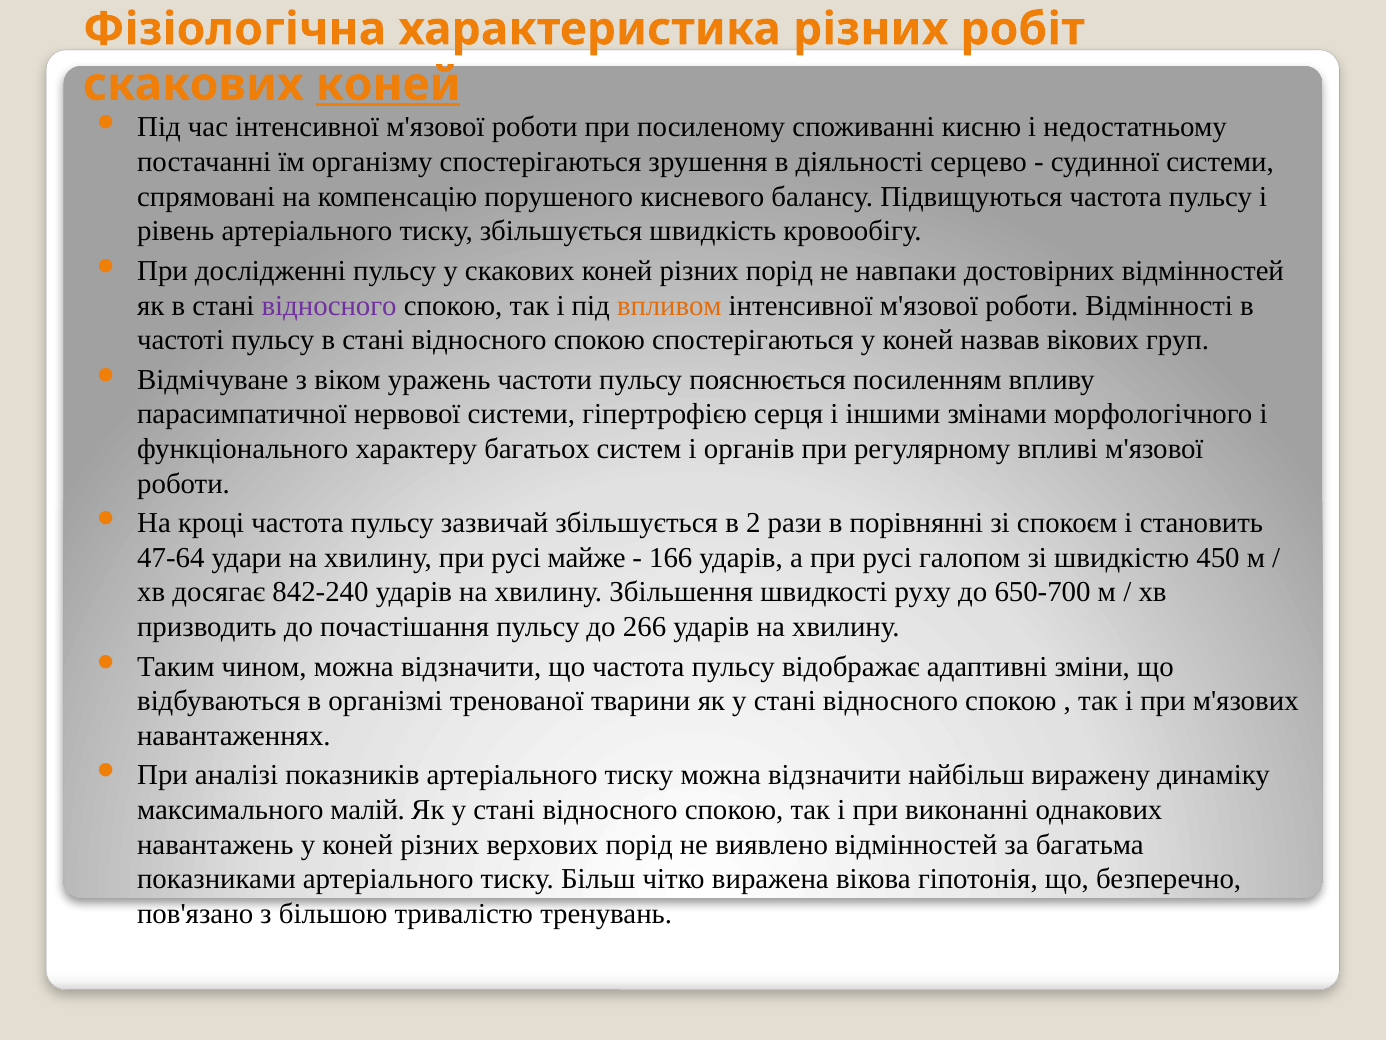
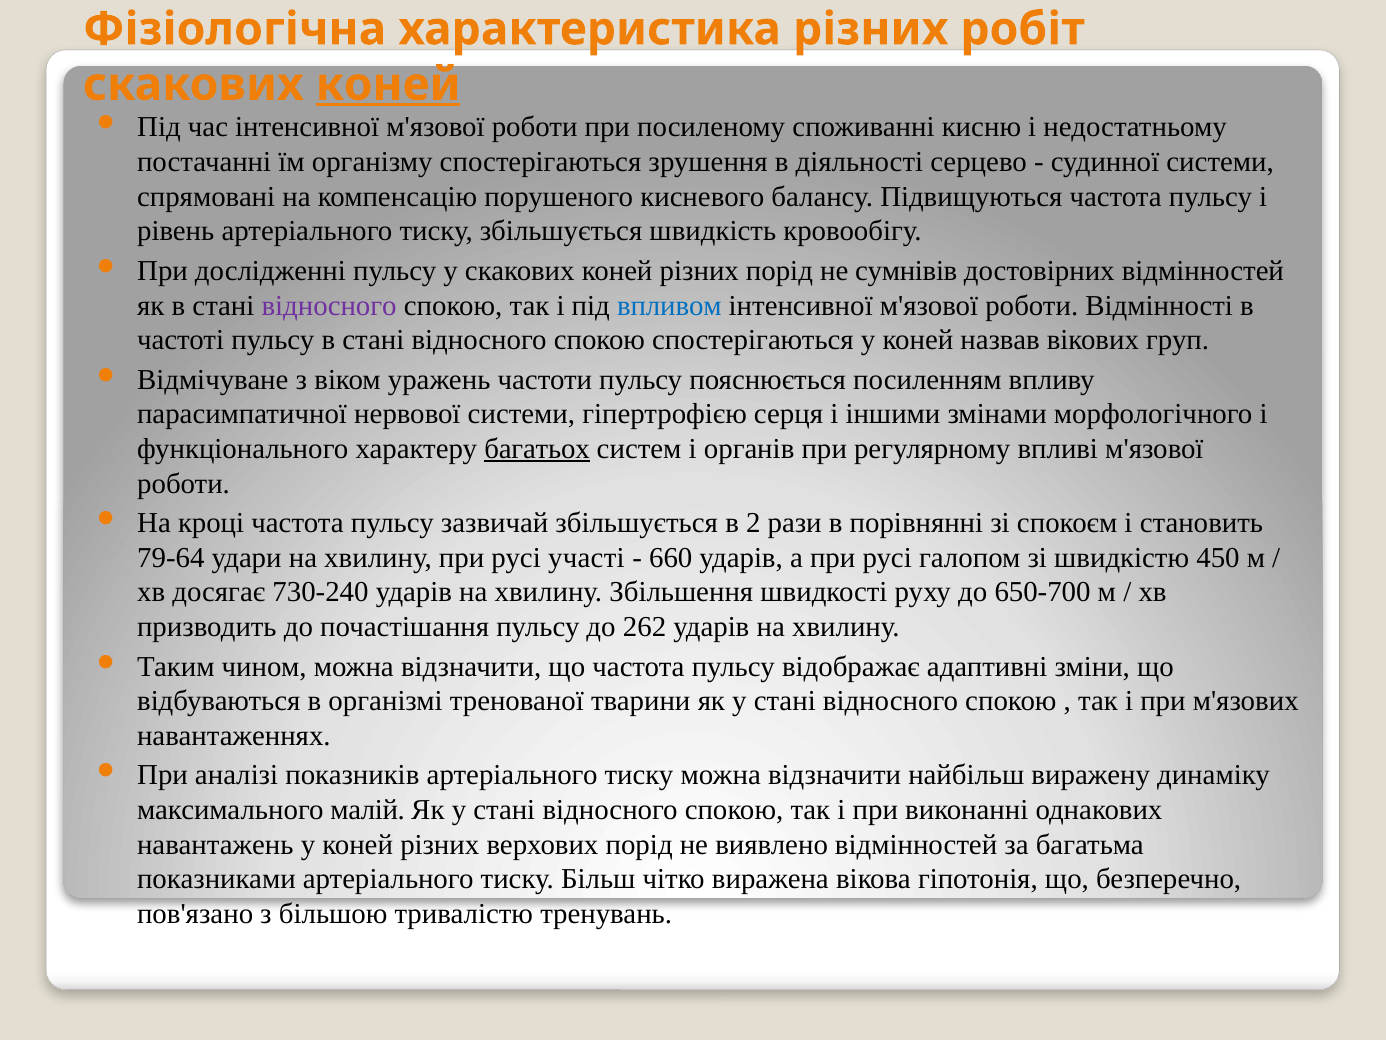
навпаки: навпаки -> сумнівів
впливом colour: orange -> blue
багатьох underline: none -> present
47-64: 47-64 -> 79-64
майже: майже -> участі
166: 166 -> 660
842-240: 842-240 -> 730-240
266: 266 -> 262
